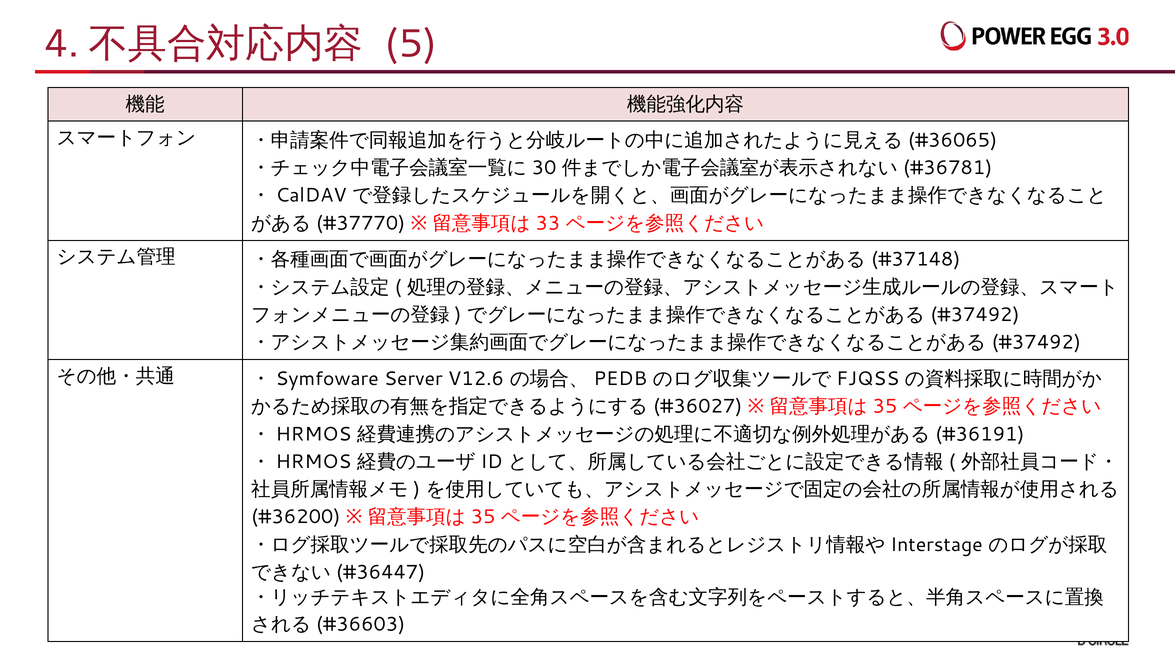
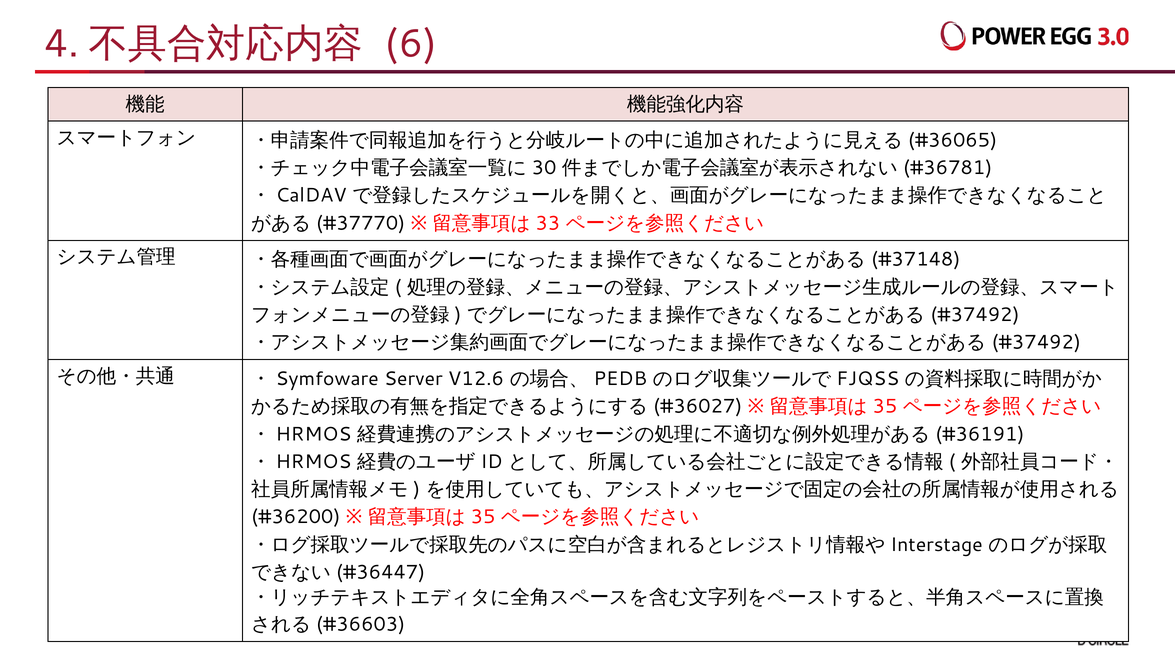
5: 5 -> 6
